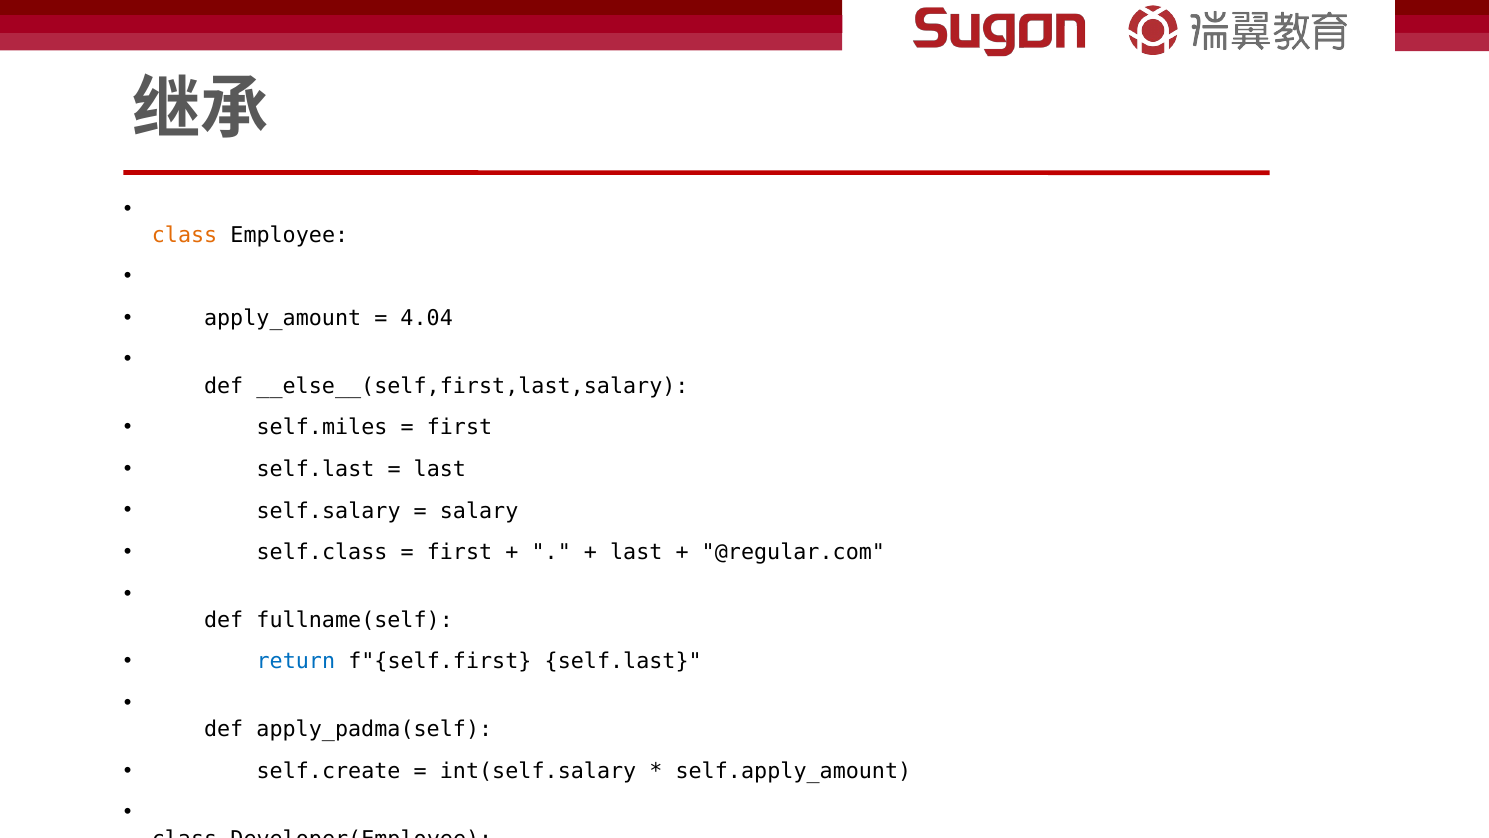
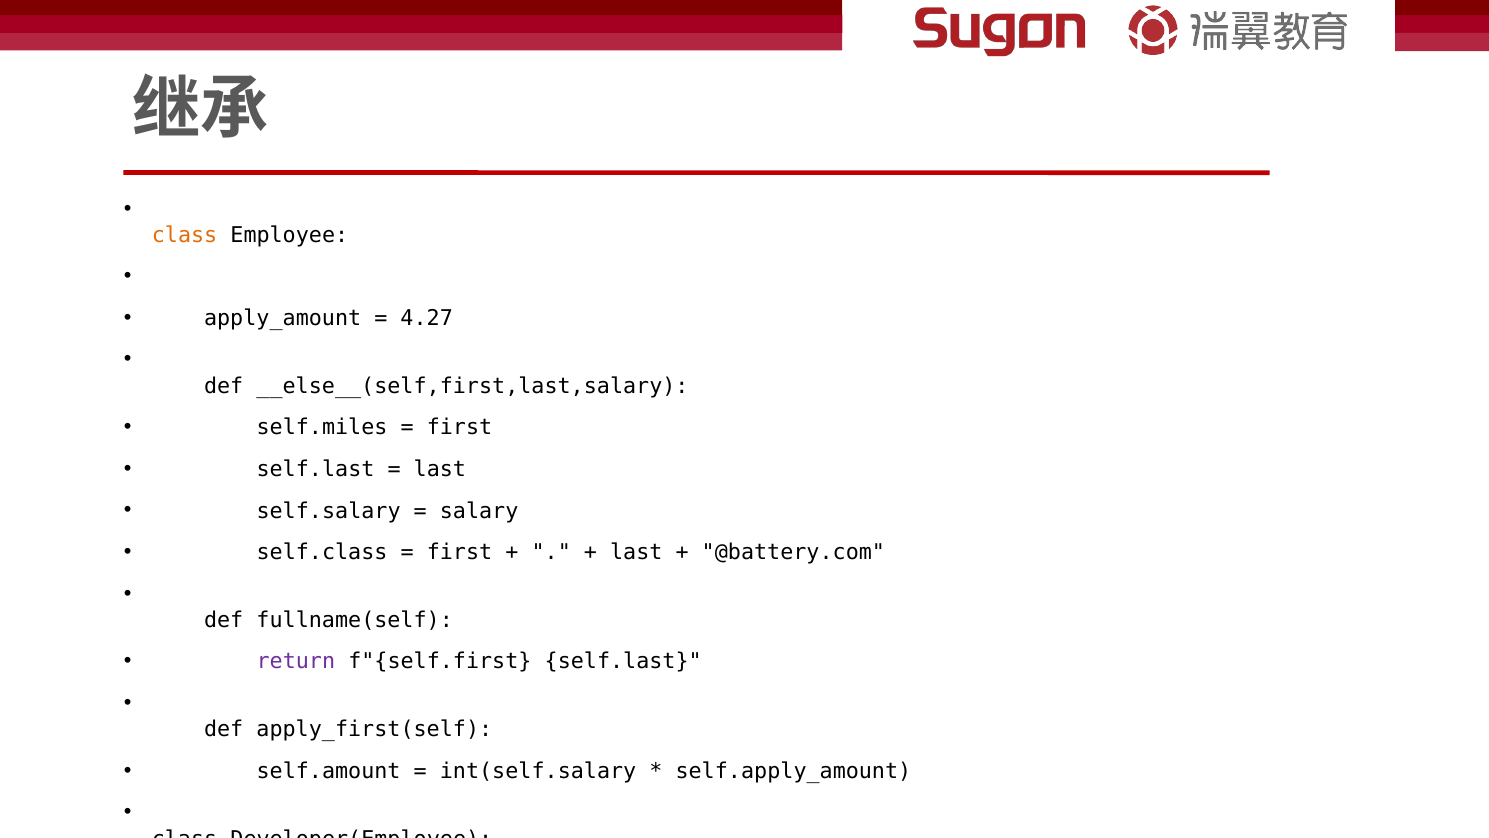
4.04: 4.04 -> 4.27
@regular.com: @regular.com -> @battery.com
return colour: blue -> purple
apply_padma(self: apply_padma(self -> apply_first(self
self.create: self.create -> self.amount
